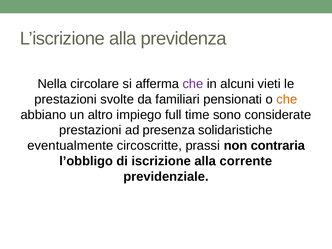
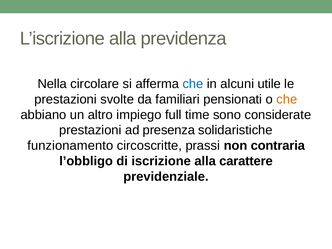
che at (193, 84) colour: purple -> blue
vieti: vieti -> utile
eventualmente: eventualmente -> funzionamento
corrente: corrente -> carattere
